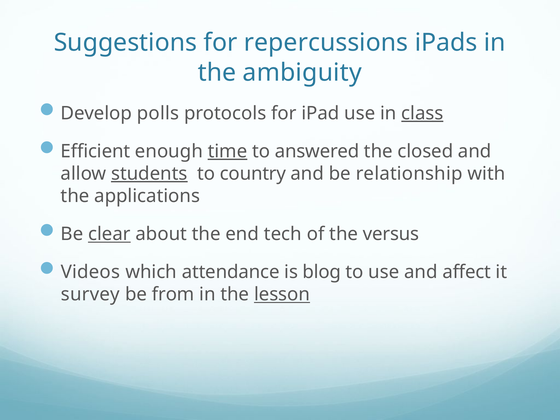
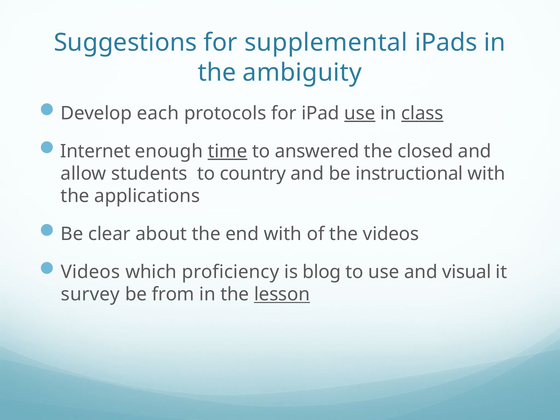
repercussions: repercussions -> supplemental
polls: polls -> each
use at (360, 113) underline: none -> present
Efficient: Efficient -> Internet
students underline: present -> none
relationship: relationship -> instructional
clear underline: present -> none
end tech: tech -> with
the versus: versus -> videos
attendance: attendance -> proficiency
affect: affect -> visual
